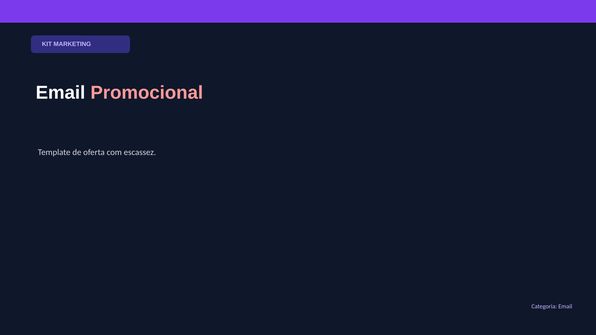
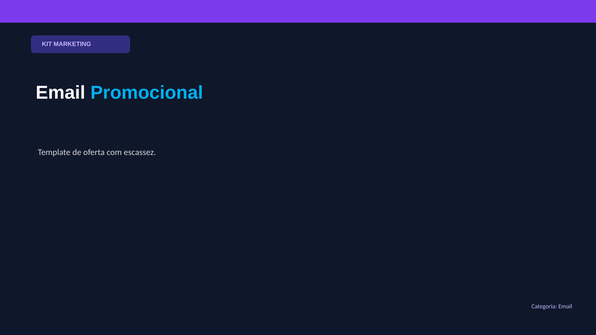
Promocional colour: pink -> light blue
